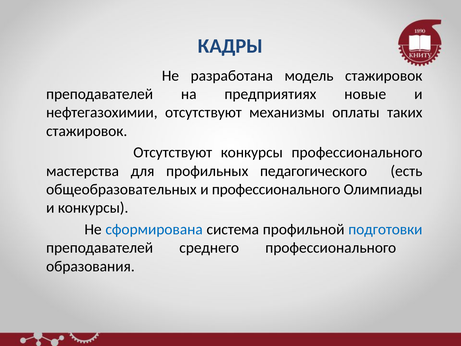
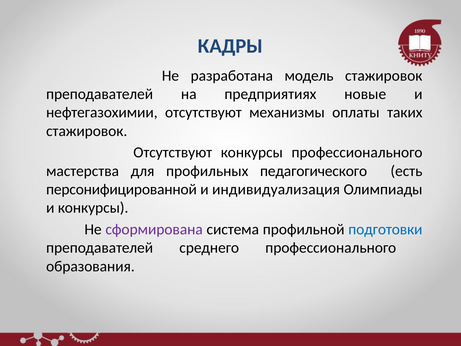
общеобразовательных: общеобразовательных -> персонифицированной
и профессионального: профессионального -> индивидуализация
сформирована colour: blue -> purple
